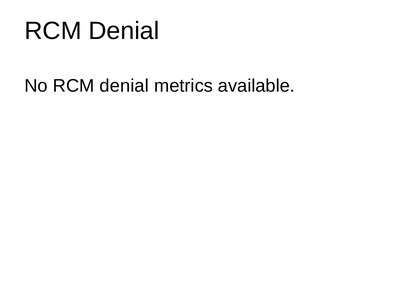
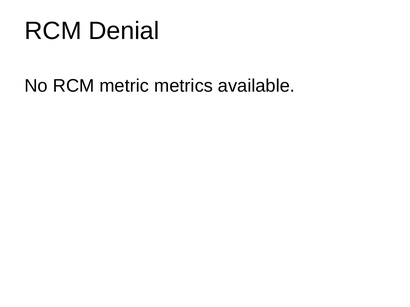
No RCM denial: denial -> metric
